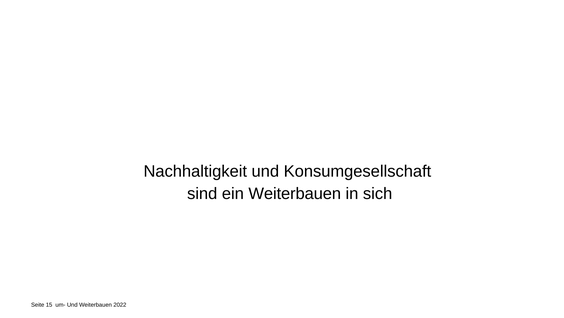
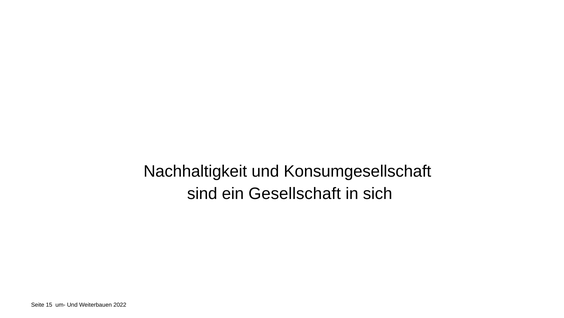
ein Weiterbauen: Weiterbauen -> Gesellschaft
